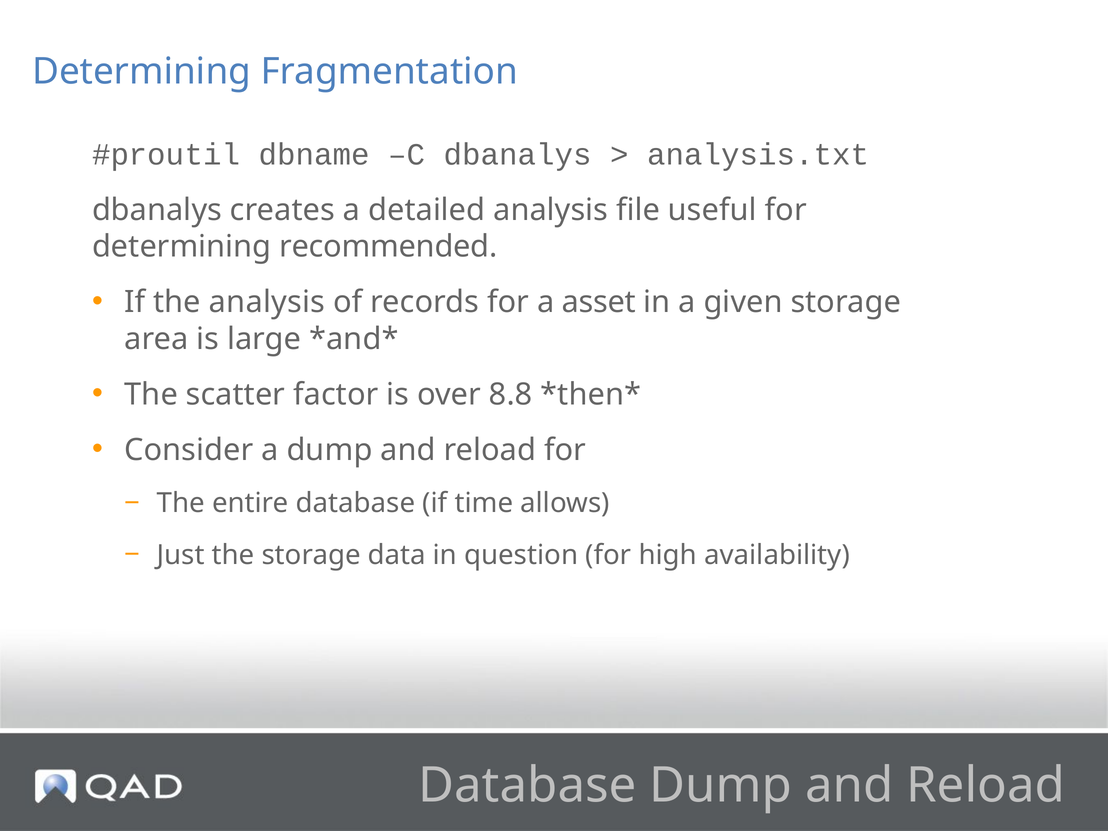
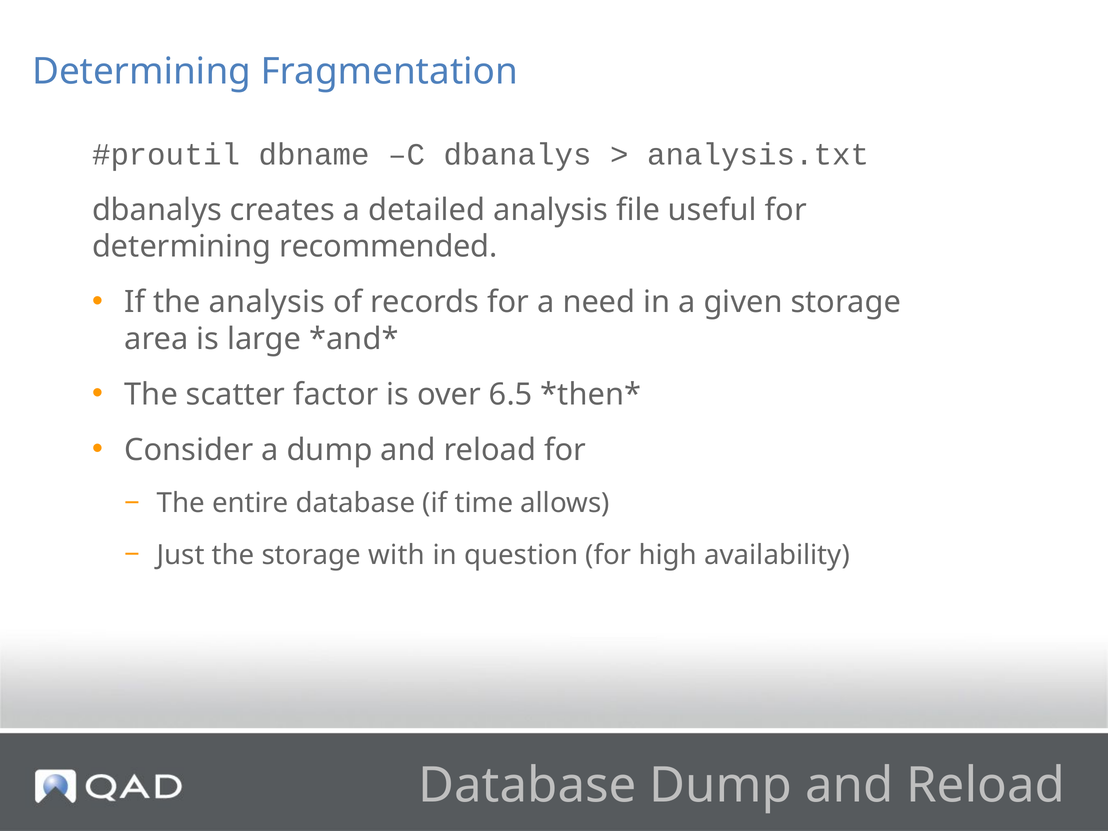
asset: asset -> need
8.8: 8.8 -> 6.5
data: data -> with
